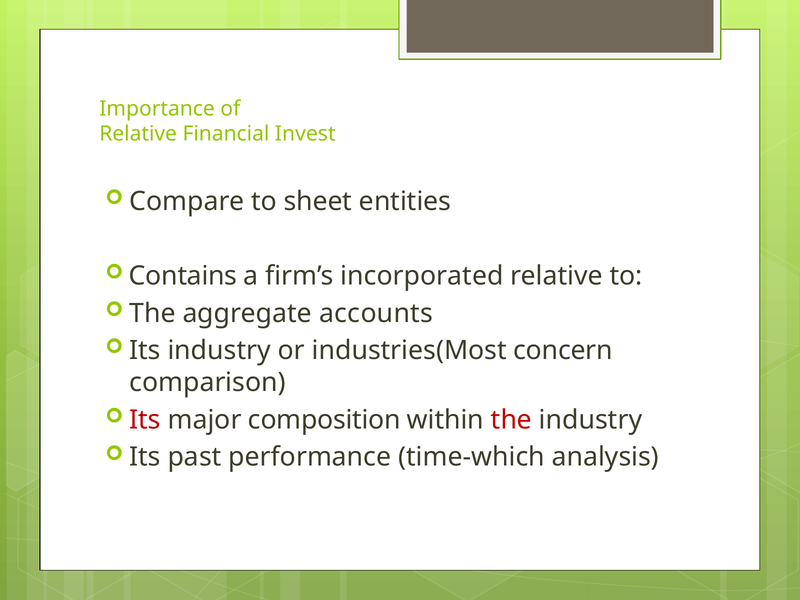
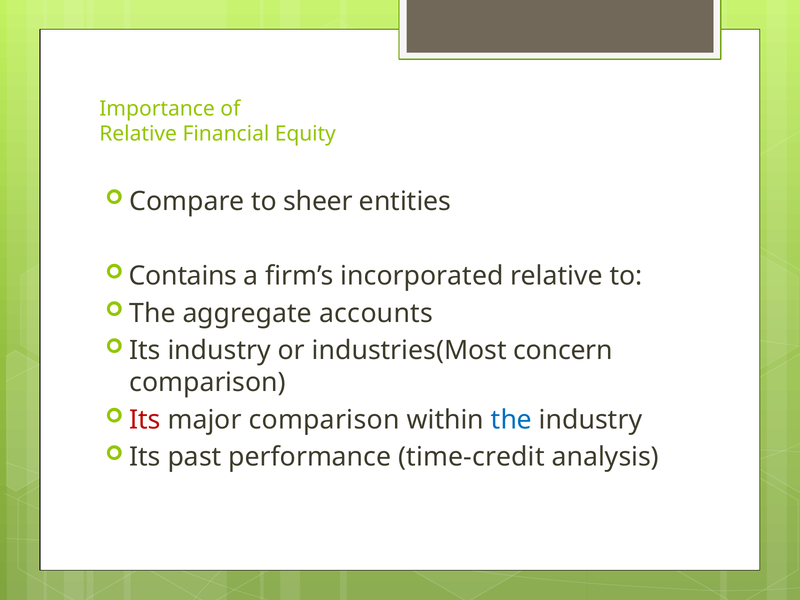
Invest: Invest -> Equity
sheet: sheet -> sheer
major composition: composition -> comparison
the at (511, 420) colour: red -> blue
time-which: time-which -> time-credit
